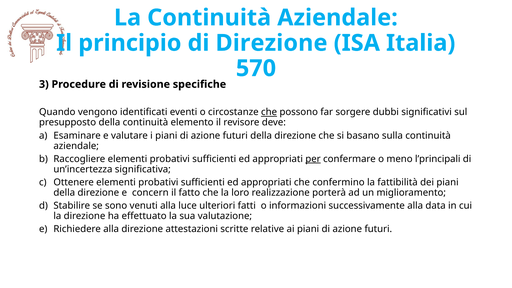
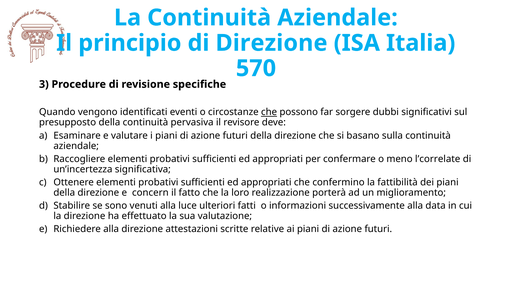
elemento: elemento -> pervasiva
per underline: present -> none
l’principali: l’principali -> l’correlate
